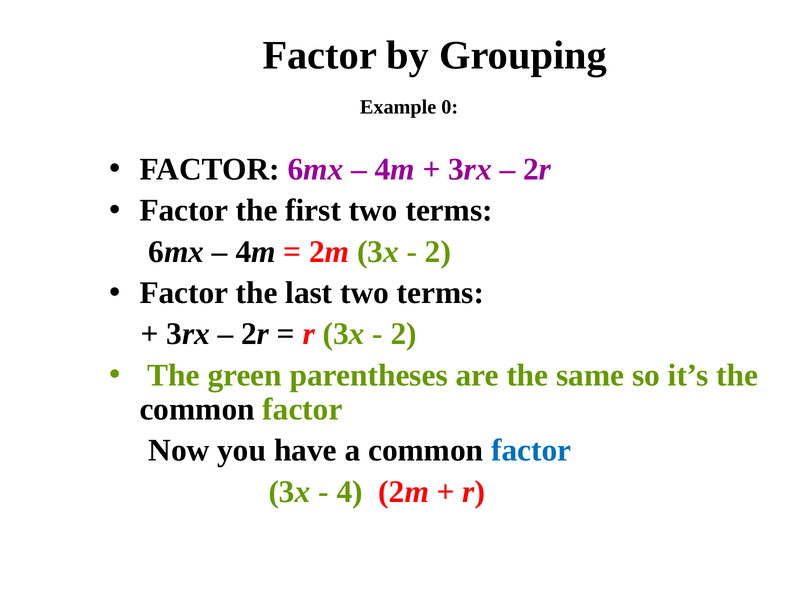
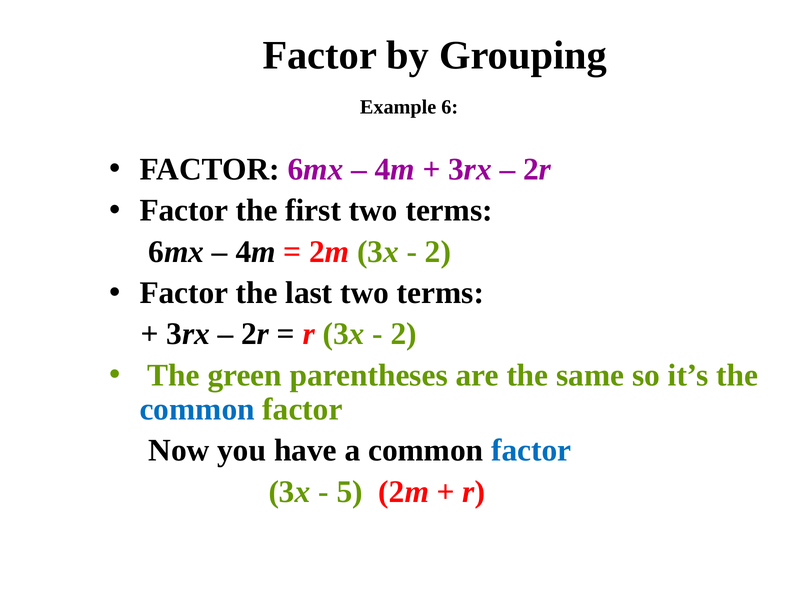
0: 0 -> 6
common at (197, 409) colour: black -> blue
4: 4 -> 5
